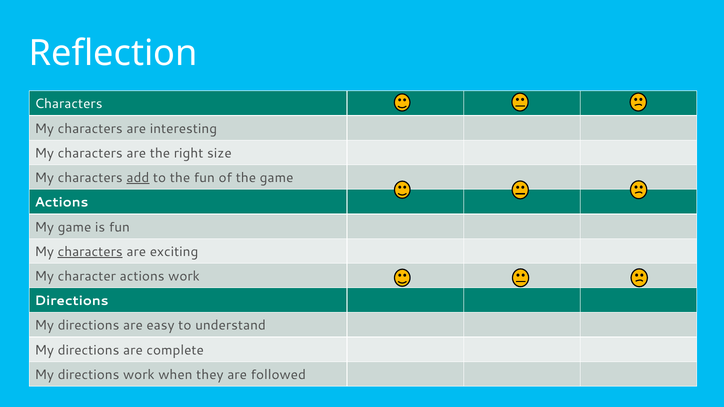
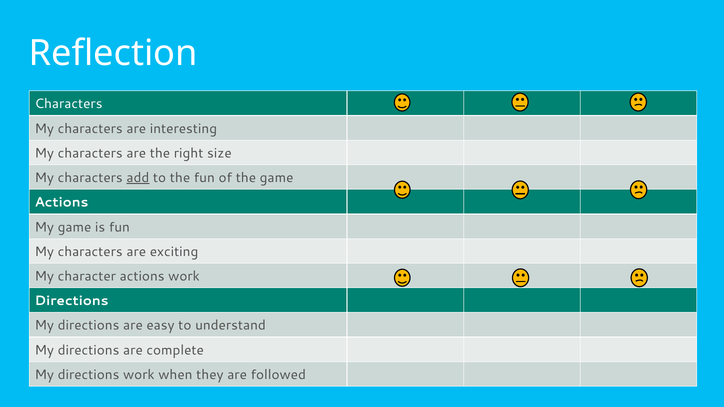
characters at (90, 252) underline: present -> none
